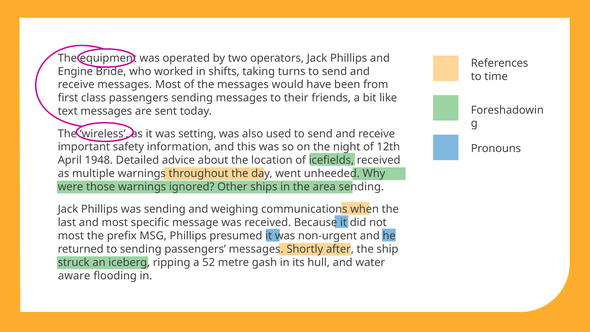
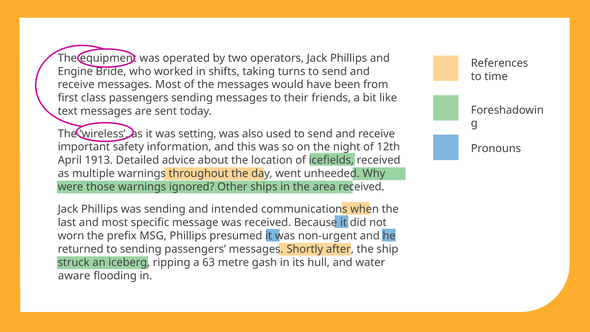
1948: 1948 -> 1913
area sending: sending -> received
weighing: weighing -> intended
most at (71, 236): most -> worn
52: 52 -> 63
